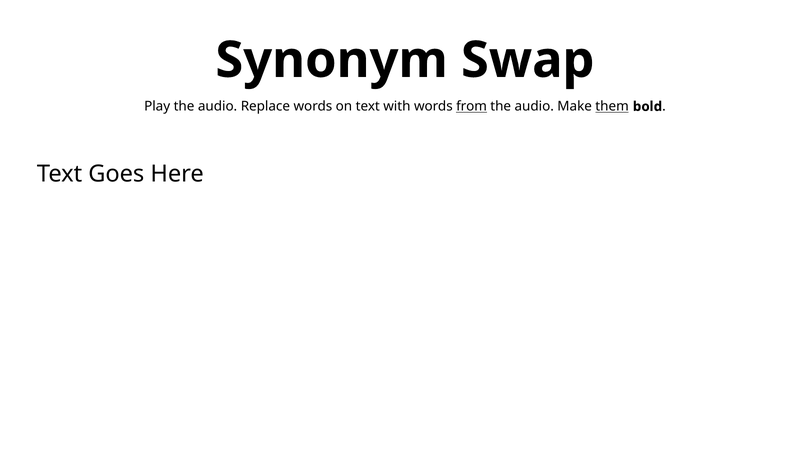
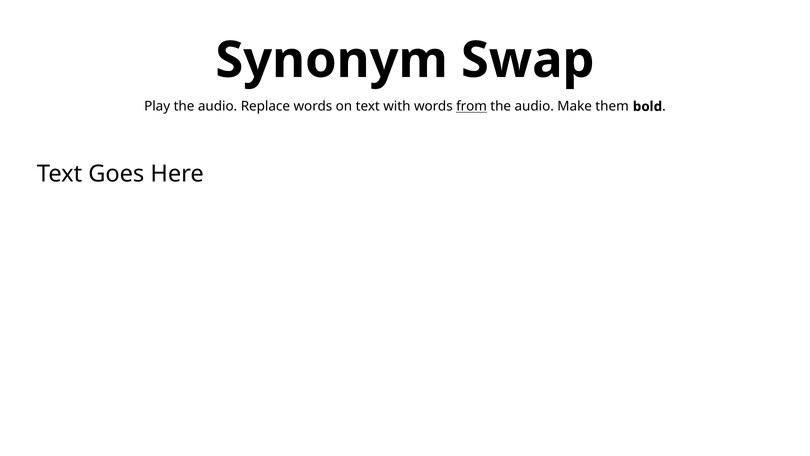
them underline: present -> none
